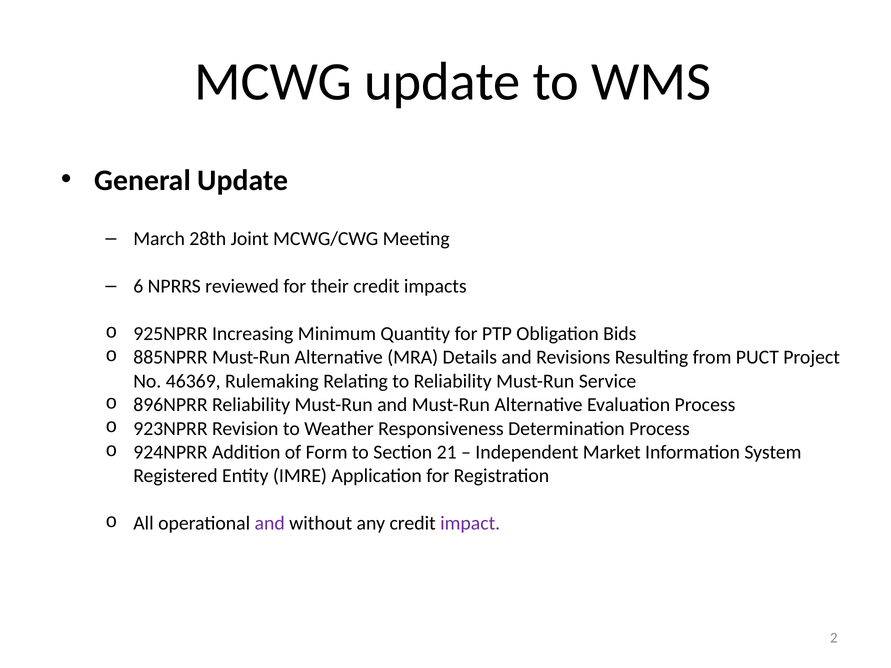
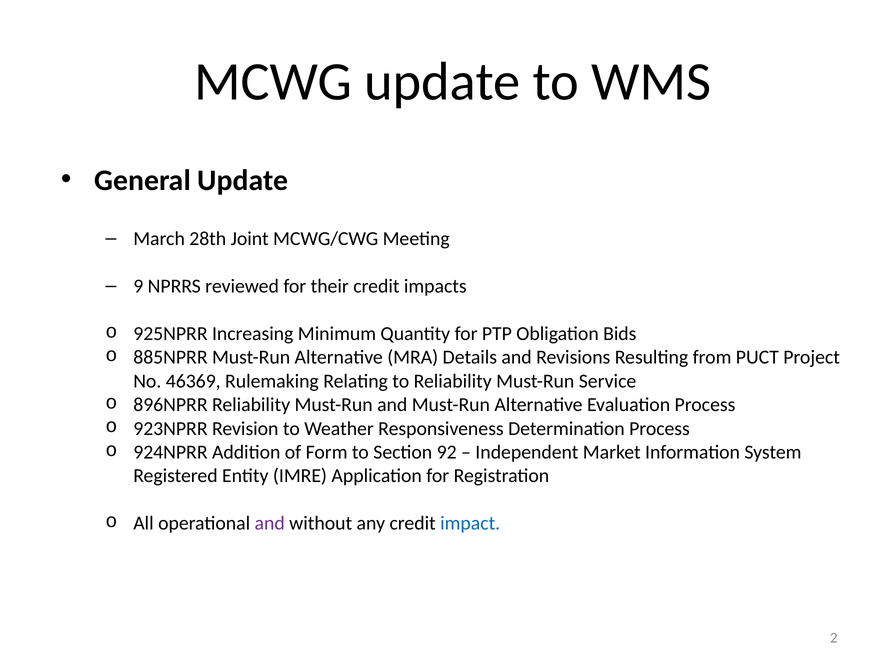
6: 6 -> 9
21: 21 -> 92
impact colour: purple -> blue
